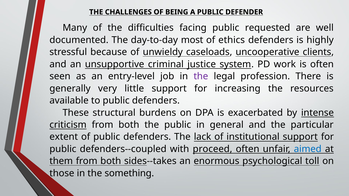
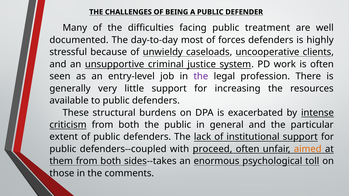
requested: requested -> treatment
ethics: ethics -> forces
aimed colour: blue -> orange
something: something -> comments
